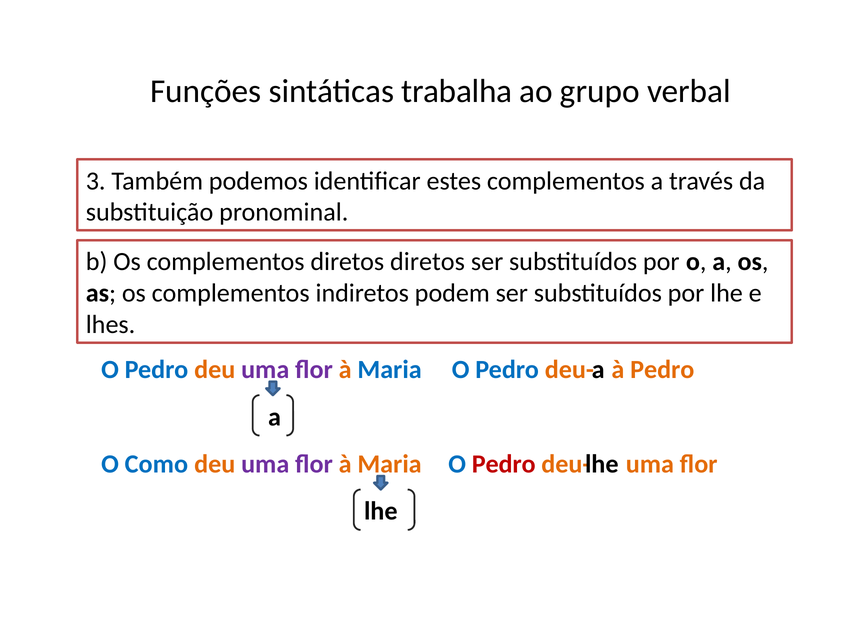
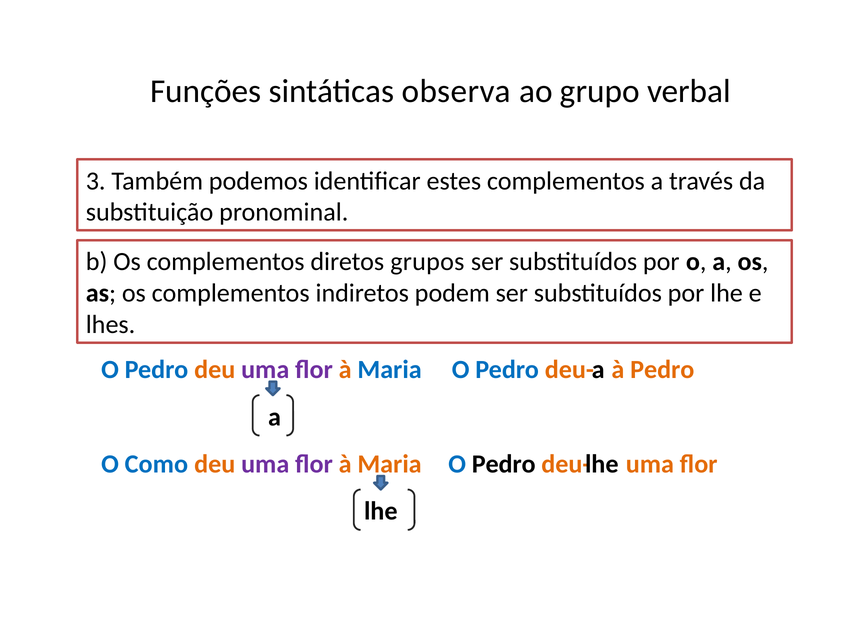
trabalha: trabalha -> observa
diretos diretos: diretos -> grupos
Pedro at (504, 464) colour: red -> black
